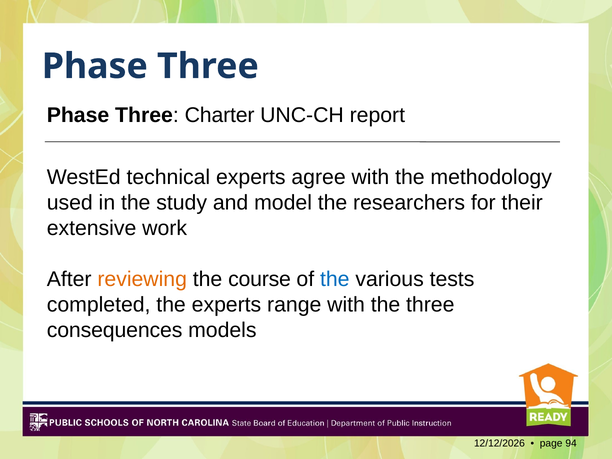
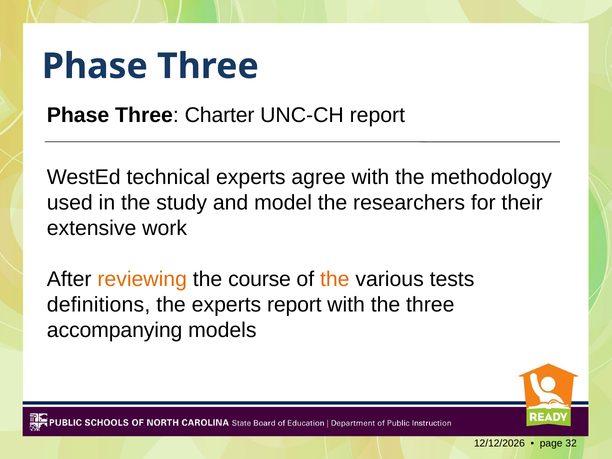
the at (335, 279) colour: blue -> orange
completed: completed -> definitions
experts range: range -> report
consequences: consequences -> accompanying
94: 94 -> 32
